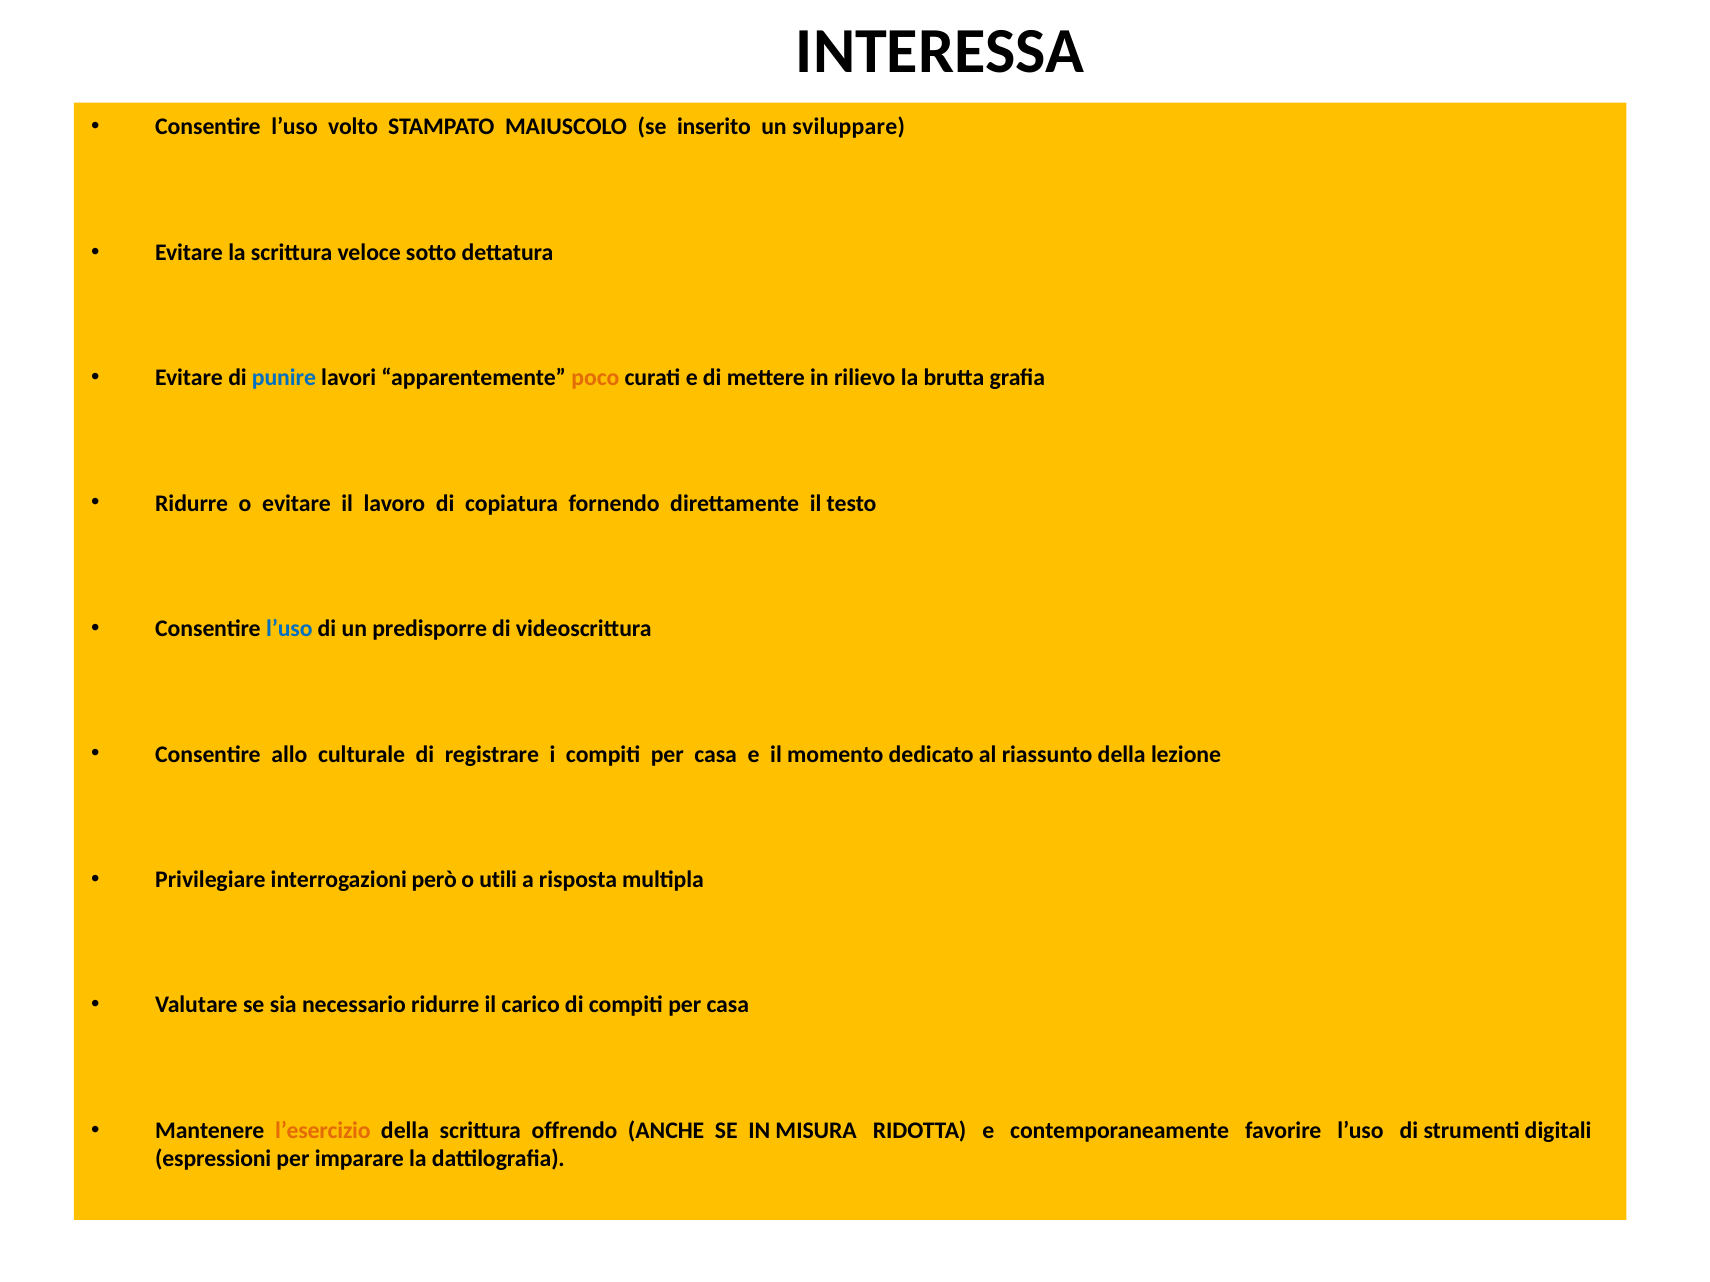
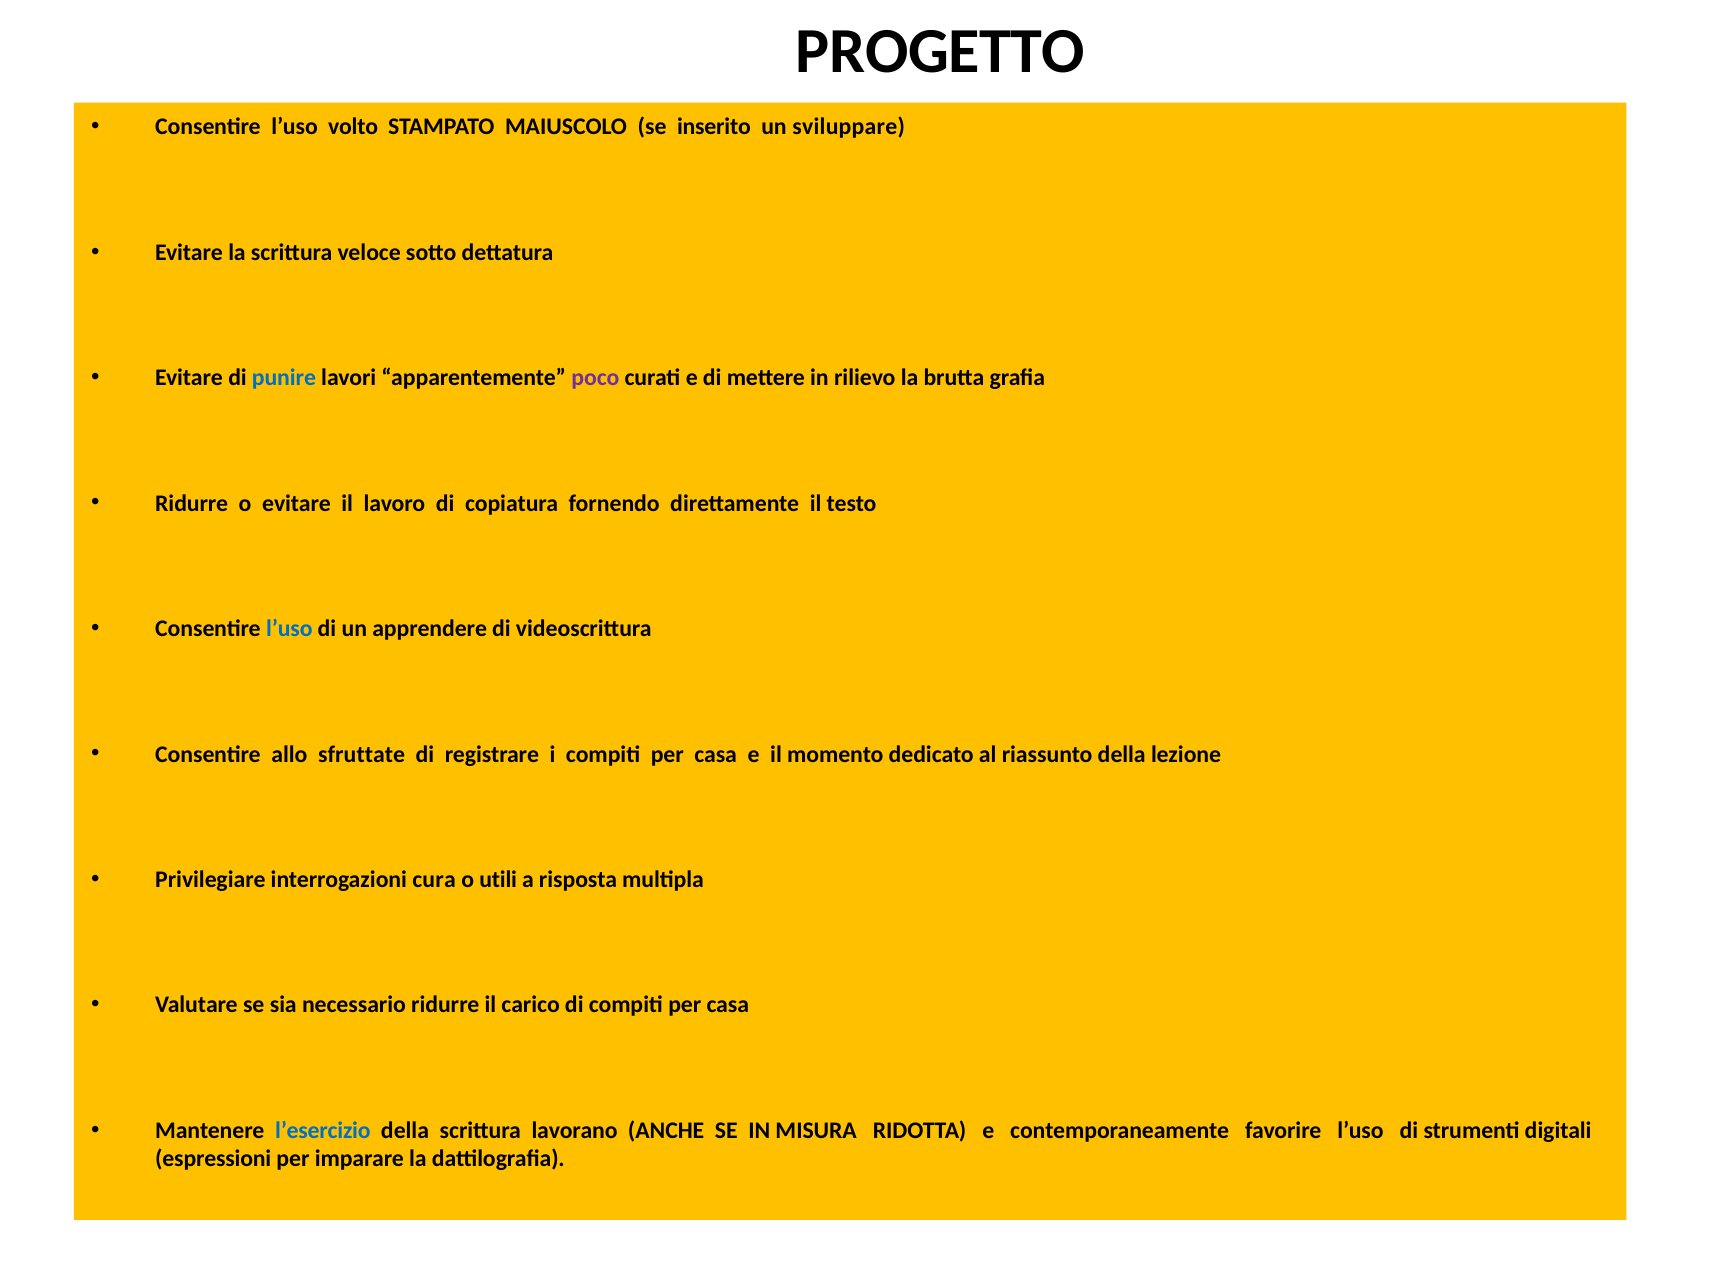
INTERESSA: INTERESSA -> PROGETTO
poco colour: orange -> purple
predisporre: predisporre -> apprendere
culturale: culturale -> sfruttate
però: però -> cura
l’esercizio colour: orange -> blue
offrendo: offrendo -> lavorano
